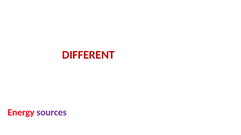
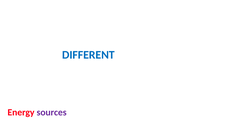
DIFFERENT colour: red -> blue
